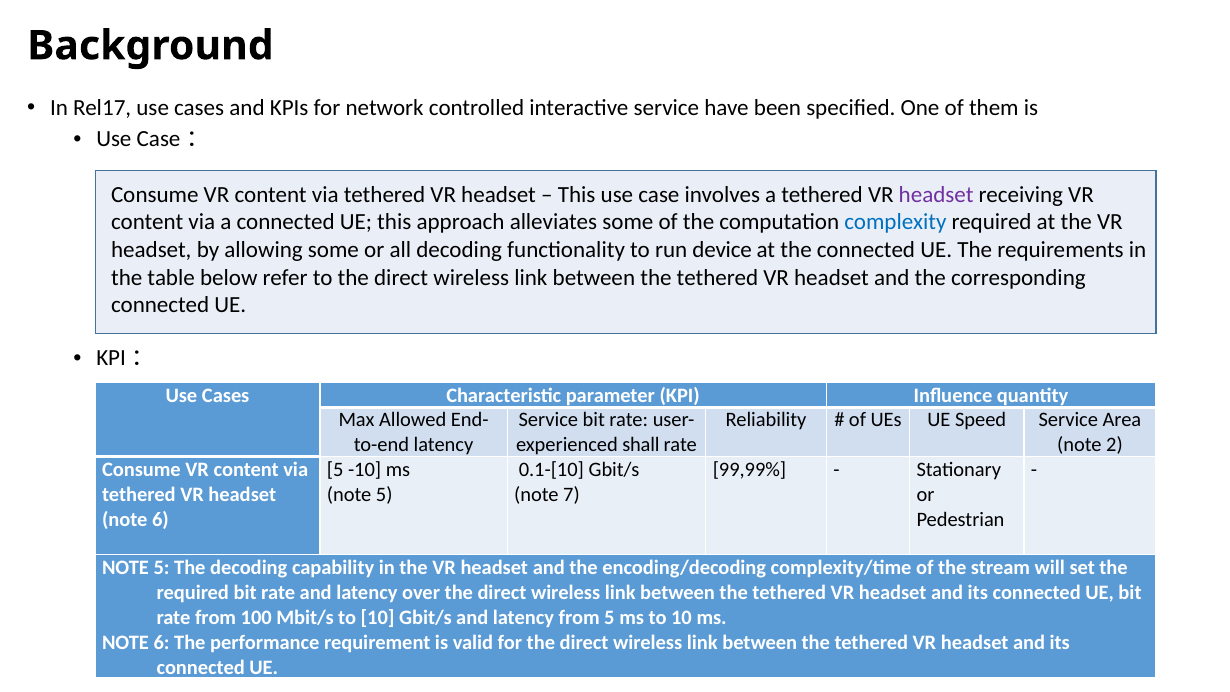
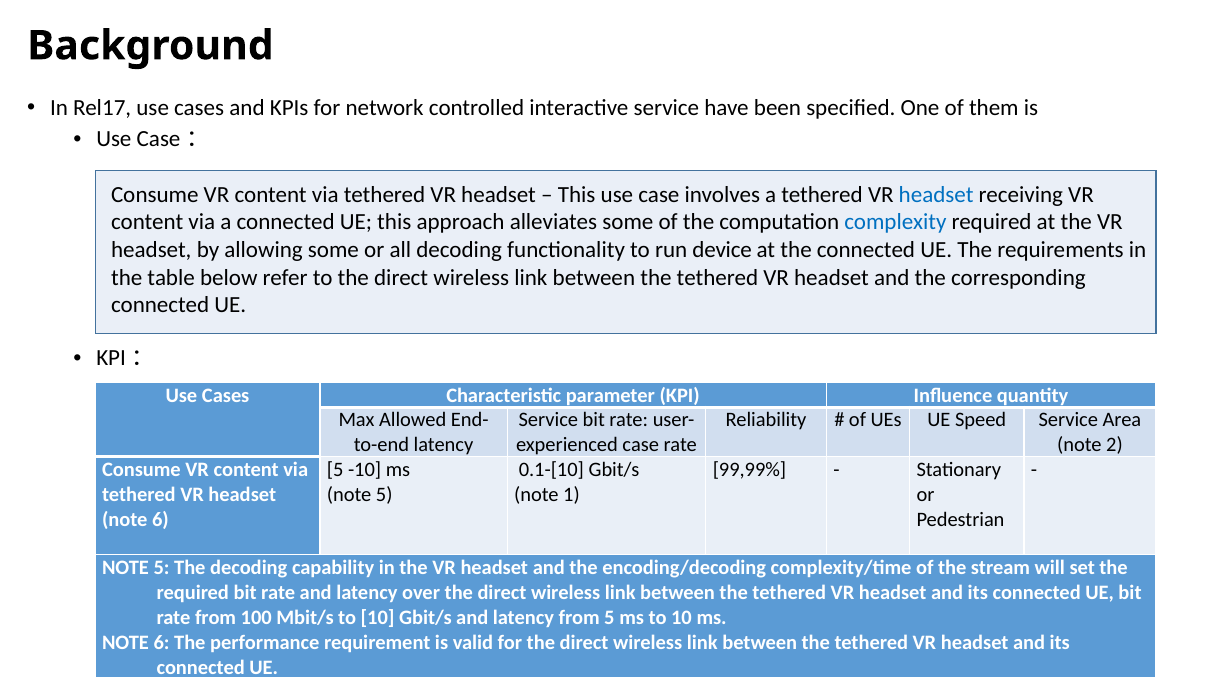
headset at (936, 194) colour: purple -> blue
shall at (641, 445): shall -> case
7: 7 -> 1
